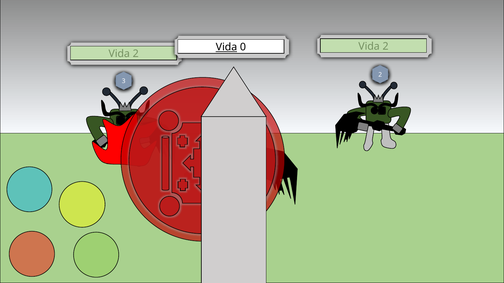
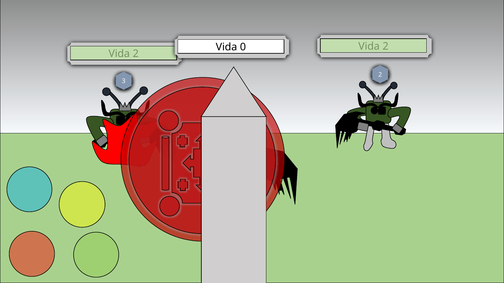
Vida at (226, 47) underline: present -> none
